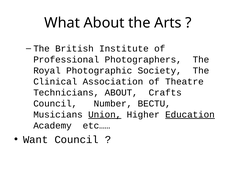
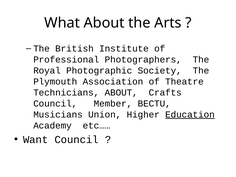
Clinical: Clinical -> Plymouth
Number: Number -> Member
Union underline: present -> none
